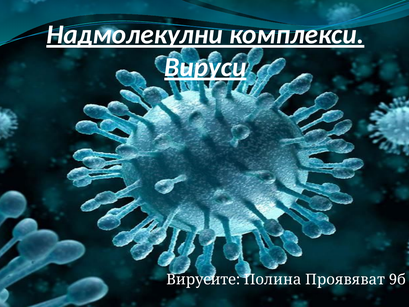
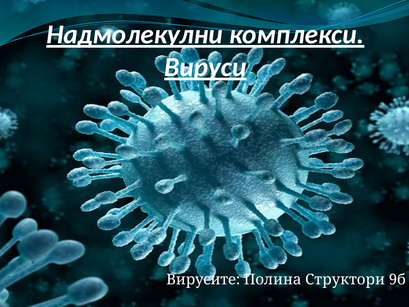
Проявяват: Проявяват -> Структори
